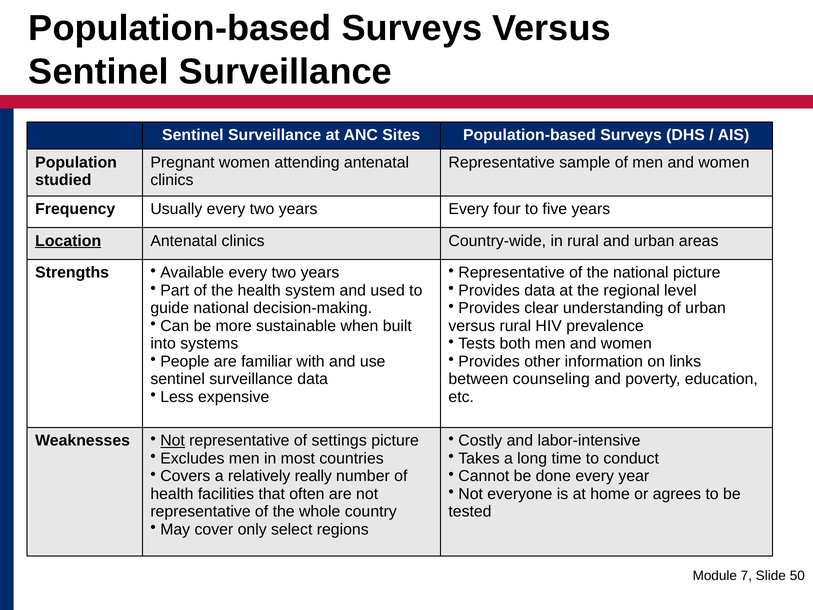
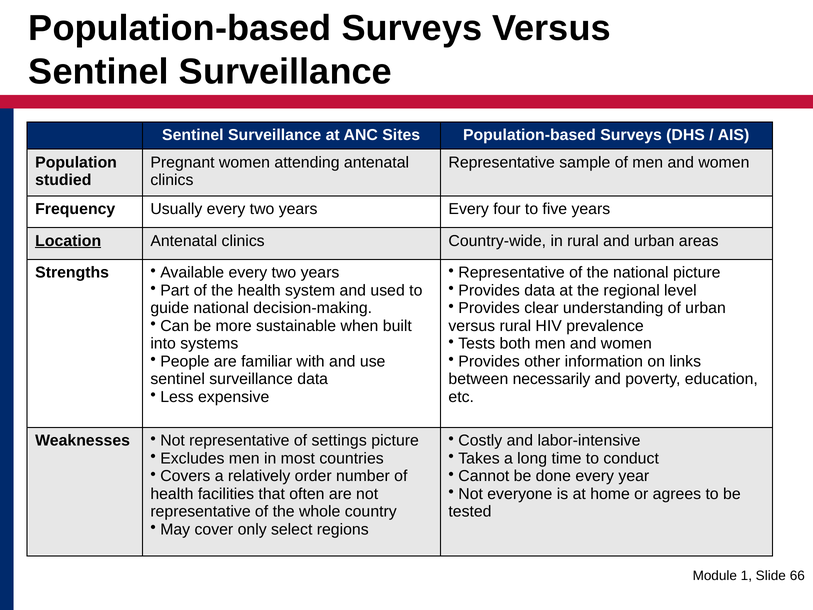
counseling: counseling -> necessarily
Not at (173, 440) underline: present -> none
really: really -> order
7: 7 -> 1
50: 50 -> 66
